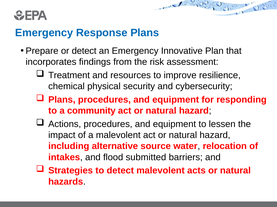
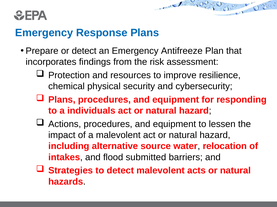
Innovative: Innovative -> Antifreeze
Treatment: Treatment -> Protection
community: community -> individuals
